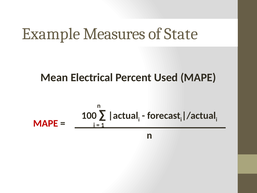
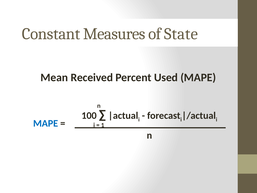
Example: Example -> Constant
Electrical: Electrical -> Received
MAPE at (46, 123) colour: red -> blue
